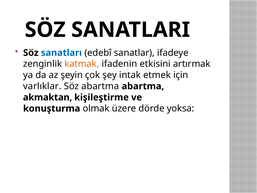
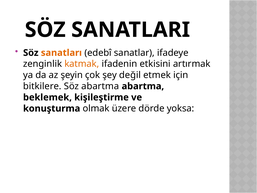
sanatları colour: blue -> orange
intak: intak -> değil
varlıklar: varlıklar -> bitkilere
akmaktan: akmaktan -> beklemek
